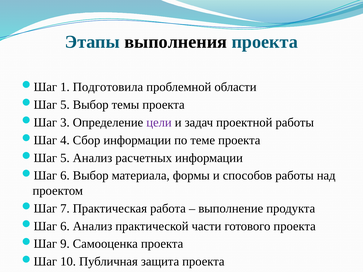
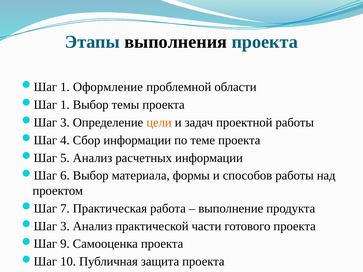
Подготовила: Подготовила -> Оформление
5 at (65, 105): 5 -> 1
цели colour: purple -> orange
6 at (65, 226): 6 -> 3
